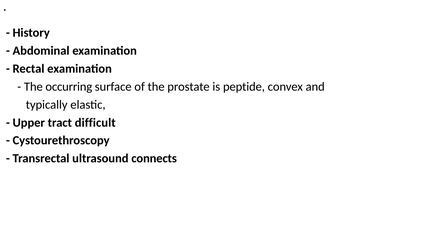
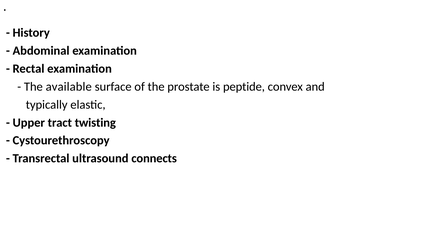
occurring: occurring -> available
difficult: difficult -> twisting
